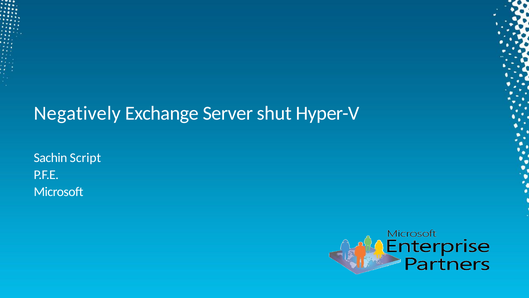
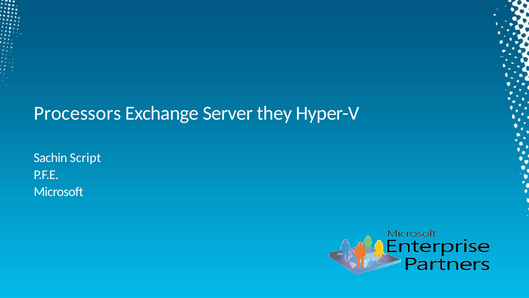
Negatively: Negatively -> Processors
shut: shut -> they
